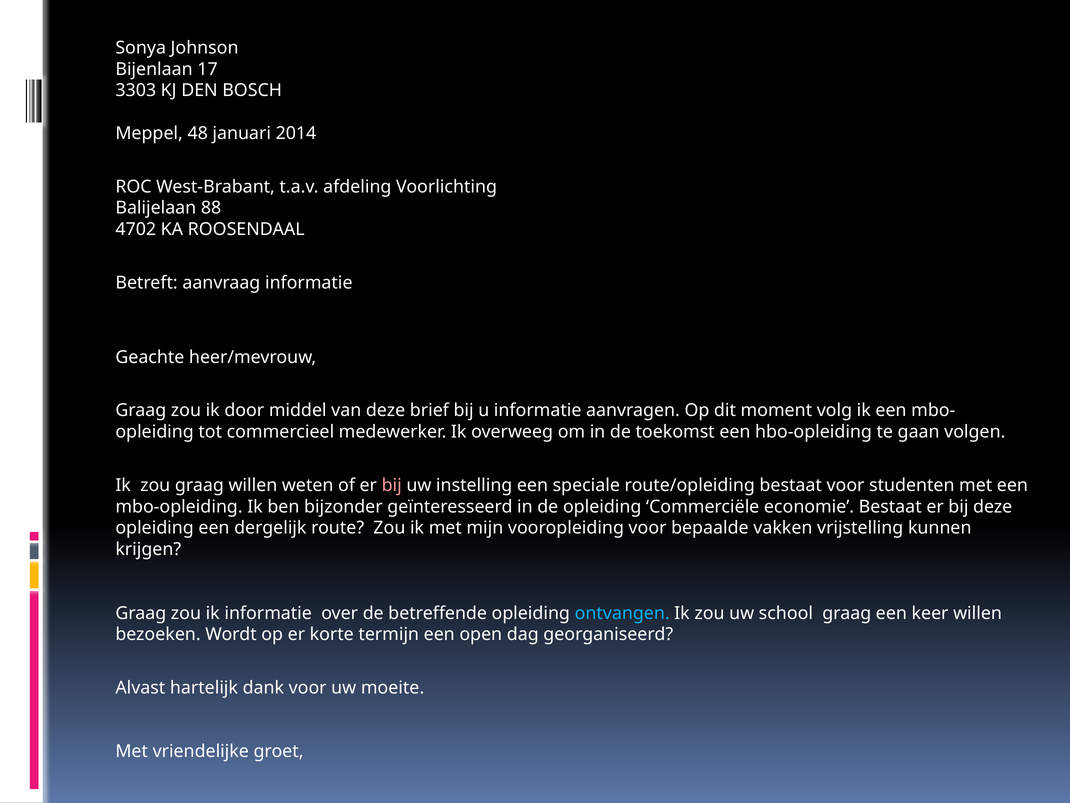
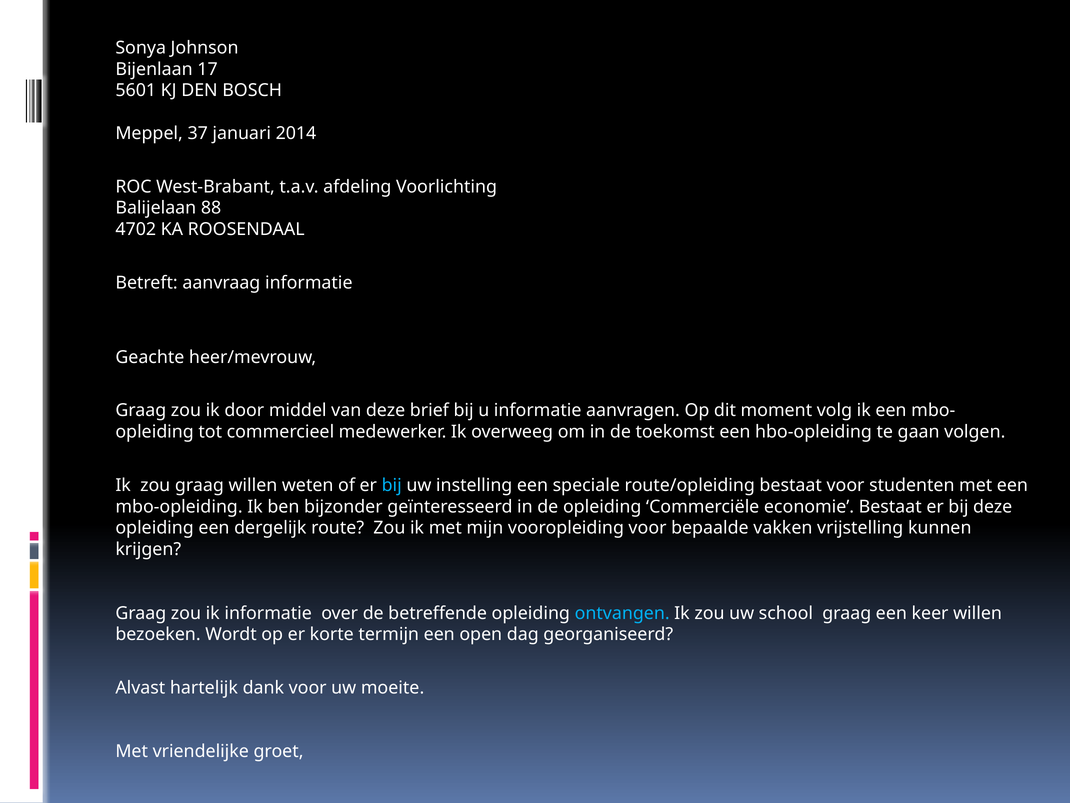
3303: 3303 -> 5601
48: 48 -> 37
bij at (392, 485) colour: pink -> light blue
